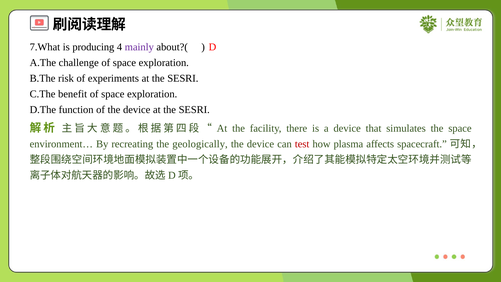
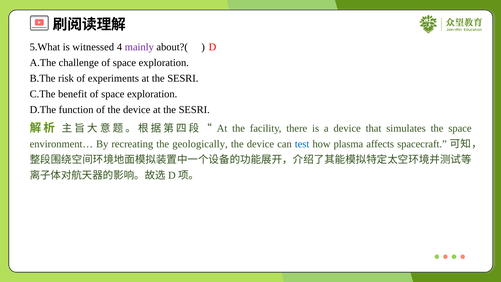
7.What: 7.What -> 5.What
producing: producing -> witnessed
test colour: red -> blue
